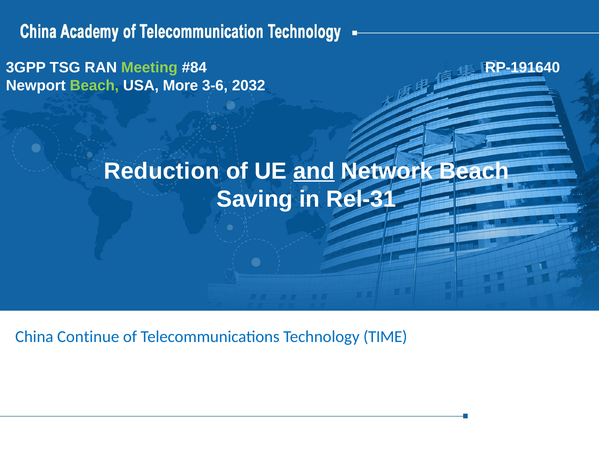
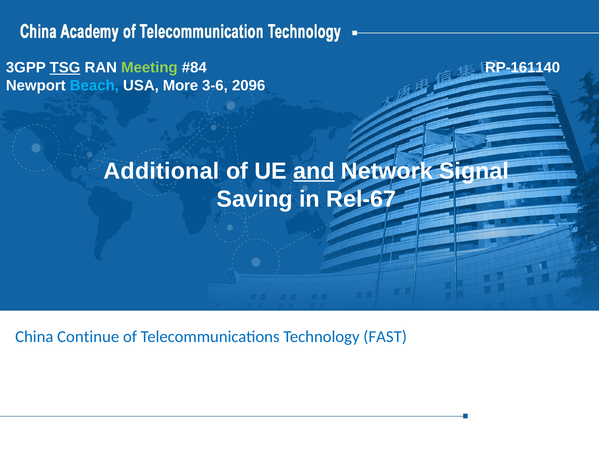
TSG underline: none -> present
RP-191640: RP-191640 -> RP-161140
Beach at (94, 86) colour: light green -> light blue
2032: 2032 -> 2096
Reduction: Reduction -> Additional
Network Beach: Beach -> Signal
Rel-31: Rel-31 -> Rel-67
TIME: TIME -> FAST
